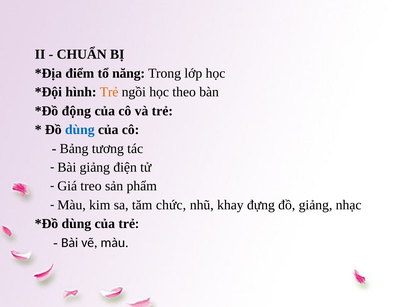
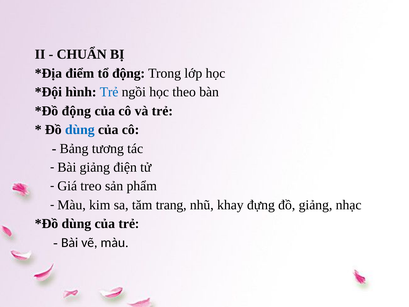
tổ năng: năng -> động
Trẻ at (109, 92) colour: orange -> blue
chức: chức -> trang
